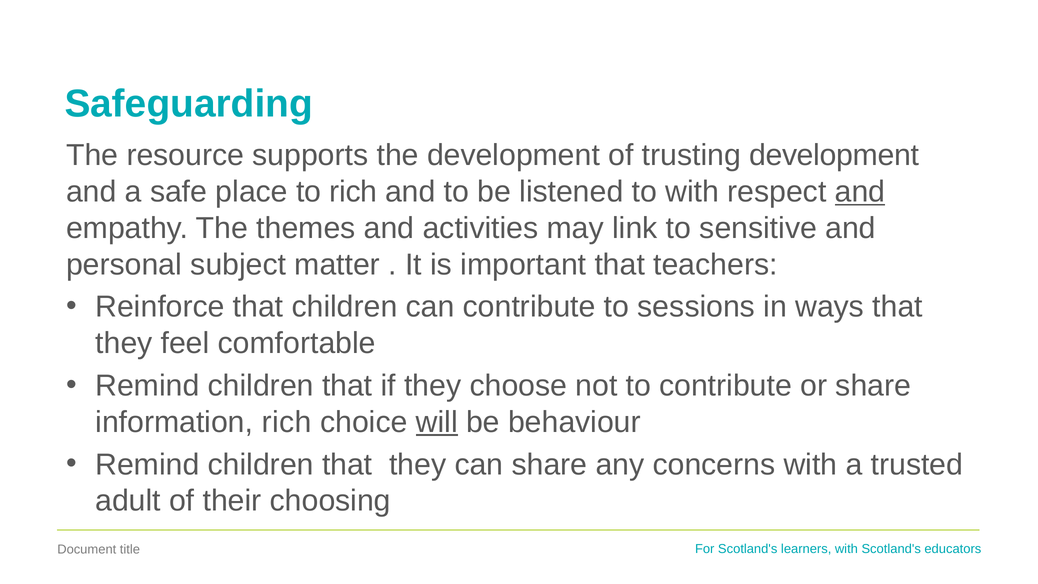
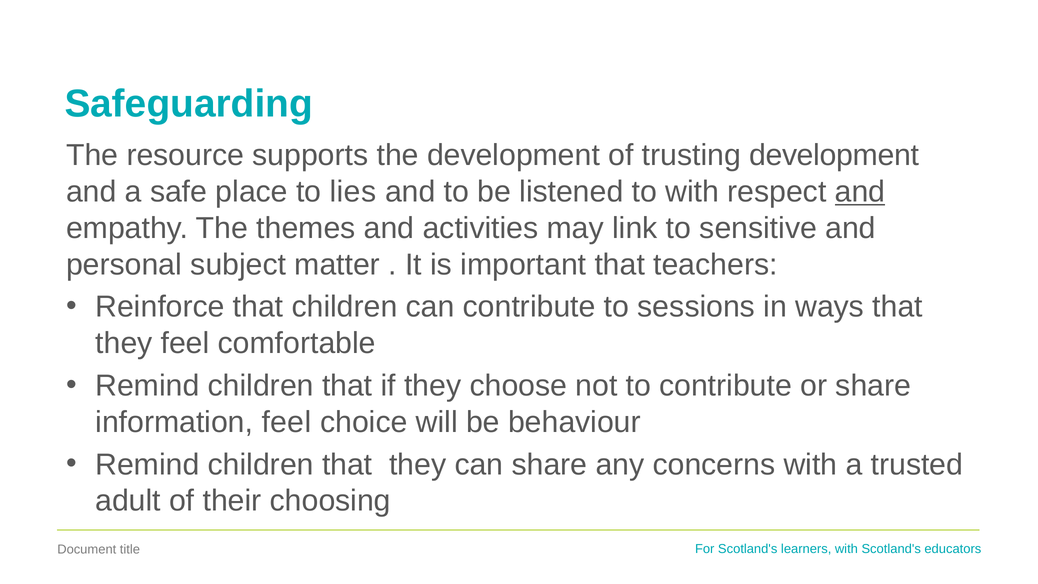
to rich: rich -> lies
information rich: rich -> feel
will underline: present -> none
